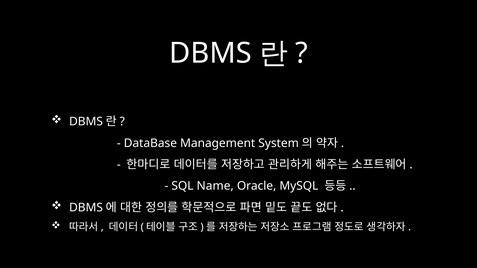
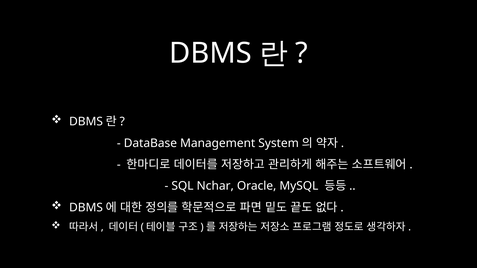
Name: Name -> Nchar
